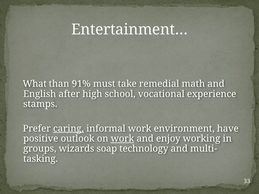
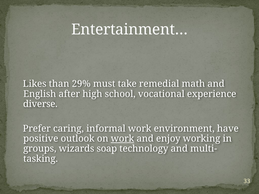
What: What -> Likes
91%: 91% -> 29%
stamps: stamps -> diverse
caring underline: present -> none
